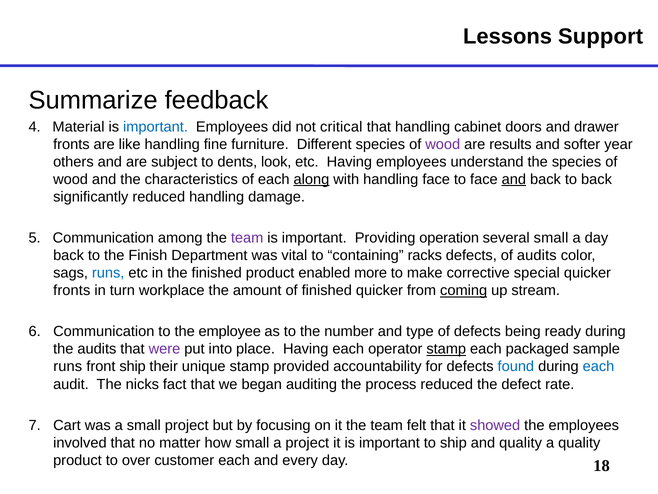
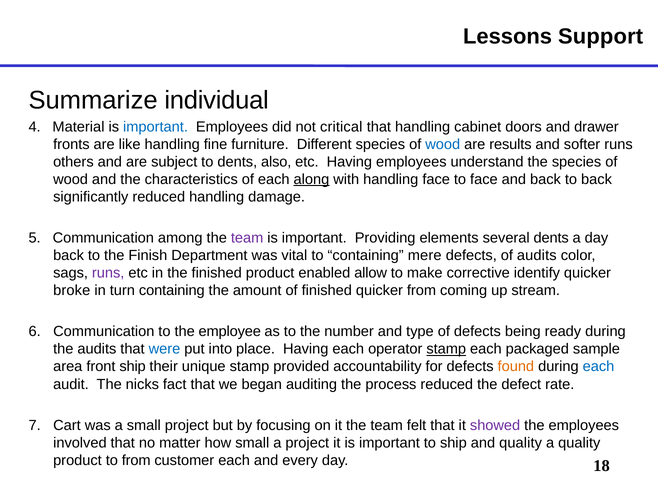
feedback: feedback -> individual
wood at (443, 144) colour: purple -> blue
softer year: year -> runs
look: look -> also
and at (514, 179) underline: present -> none
operation: operation -> elements
several small: small -> dents
racks: racks -> mere
runs at (108, 273) colour: blue -> purple
more: more -> allow
special: special -> identify
fronts at (72, 290): fronts -> broke
turn workplace: workplace -> containing
coming underline: present -> none
were colour: purple -> blue
runs at (68, 366): runs -> area
found colour: blue -> orange
to over: over -> from
